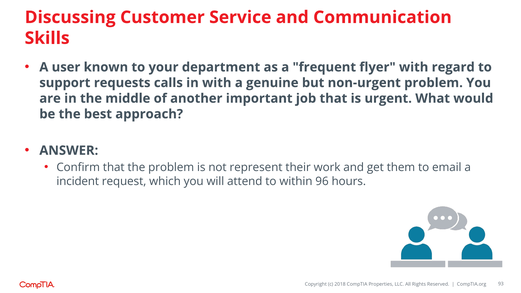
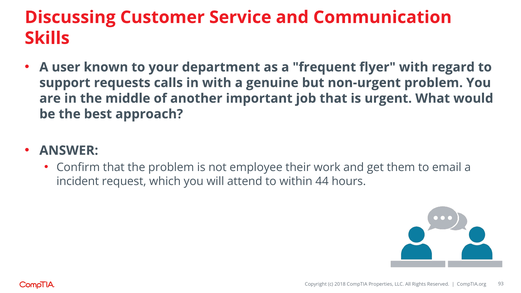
represent: represent -> employee
96: 96 -> 44
